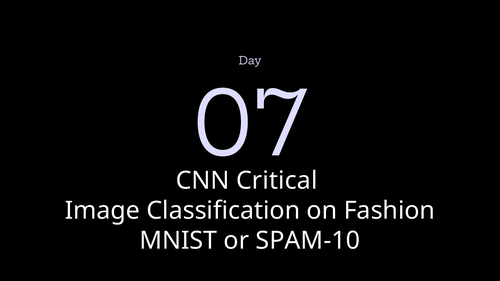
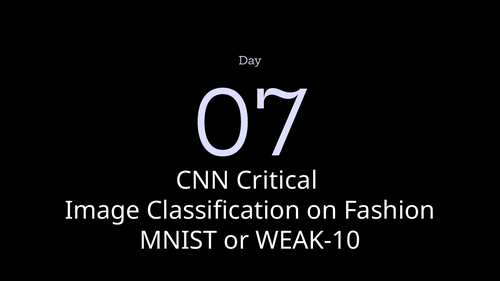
SPAM-10: SPAM-10 -> WEAK-10
